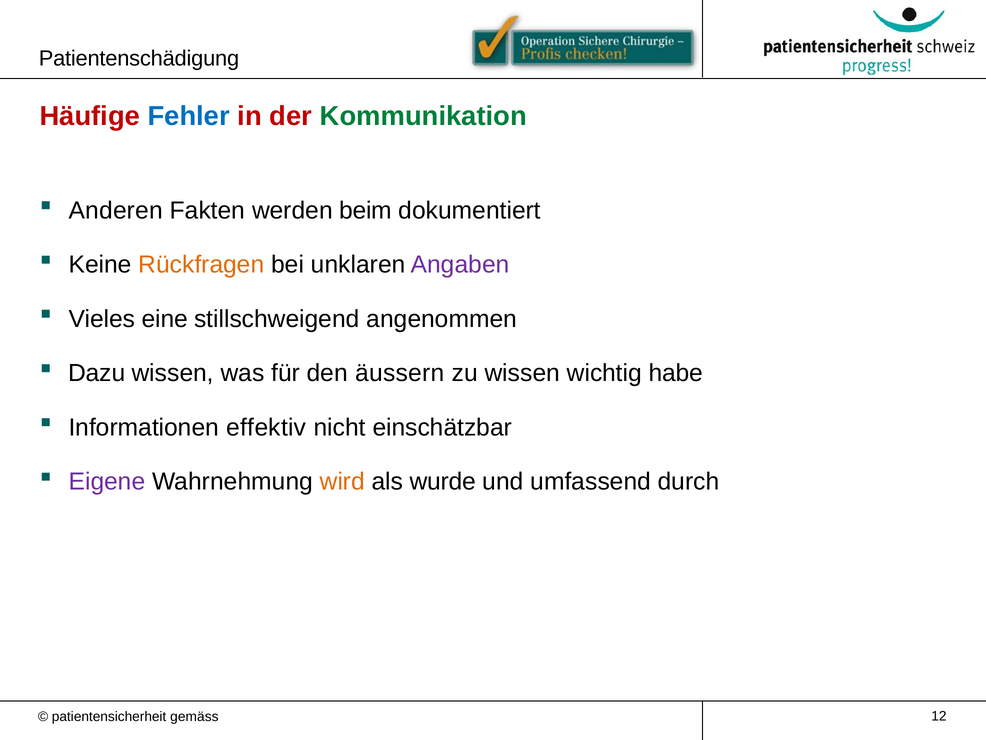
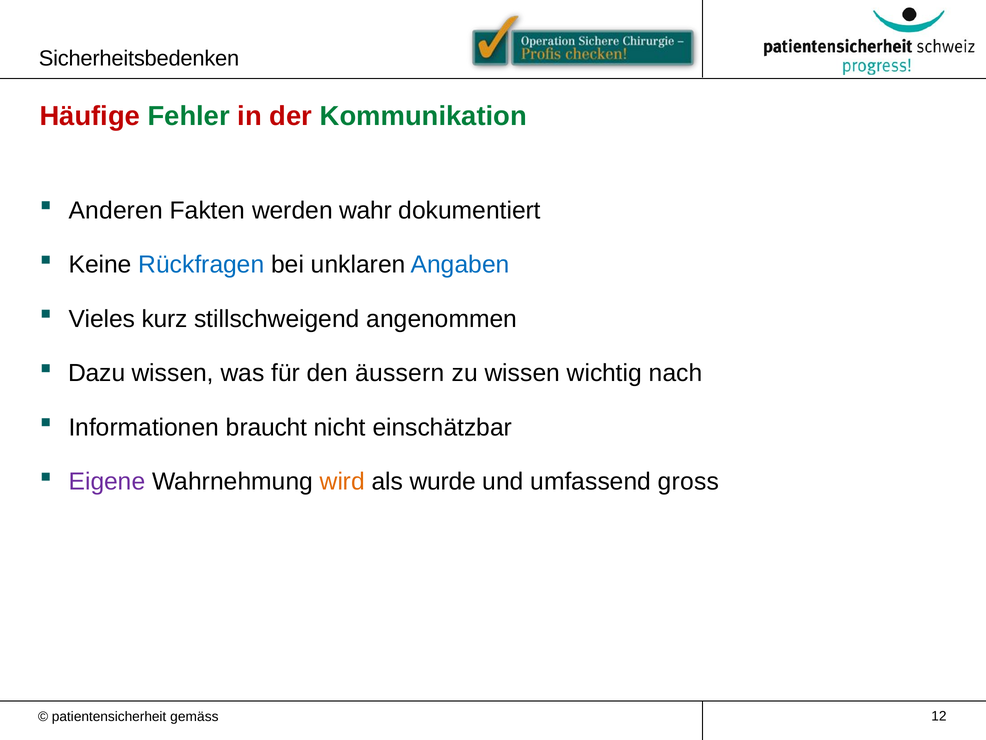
Patientenschädigung: Patientenschädigung -> Sicherheitsbedenken
Fehler colour: blue -> green
beim: beim -> wahr
Rückfragen colour: orange -> blue
Angaben colour: purple -> blue
eine: eine -> kurz
habe: habe -> nach
effektiv: effektiv -> braucht
durch: durch -> gross
